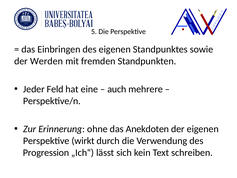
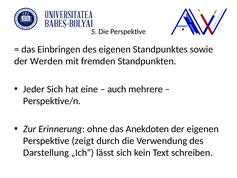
Jeder Feld: Feld -> Sich
wirkt: wirkt -> zeigt
Progression: Progression -> Darstellung
